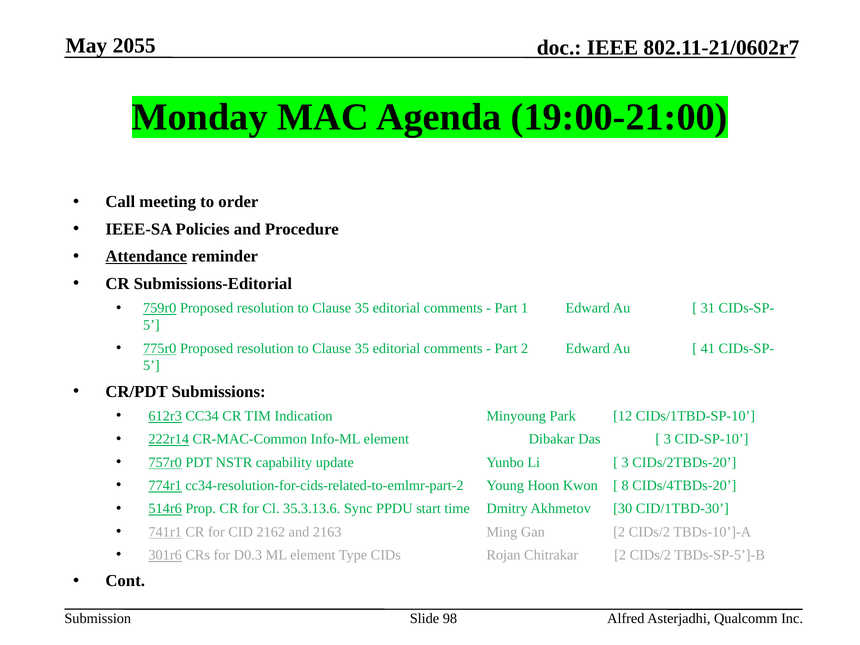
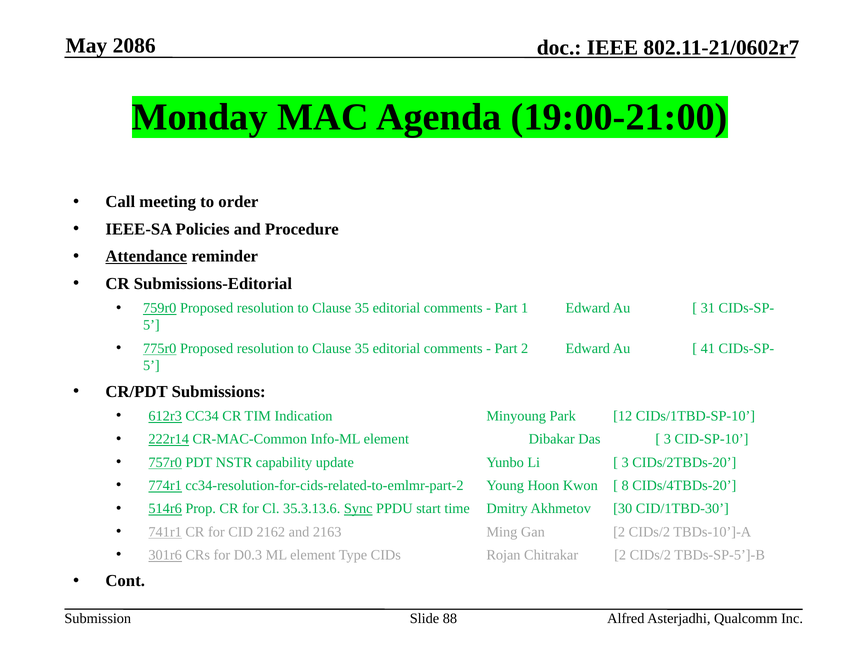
2055: 2055 -> 2086
Sync underline: none -> present
98: 98 -> 88
